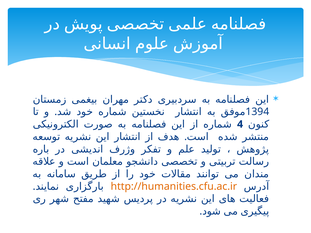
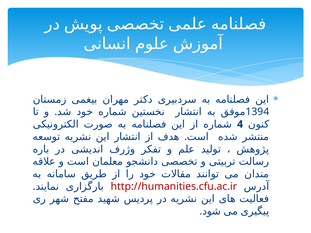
http://humanities.cfu.ac.ir colour: orange -> red
